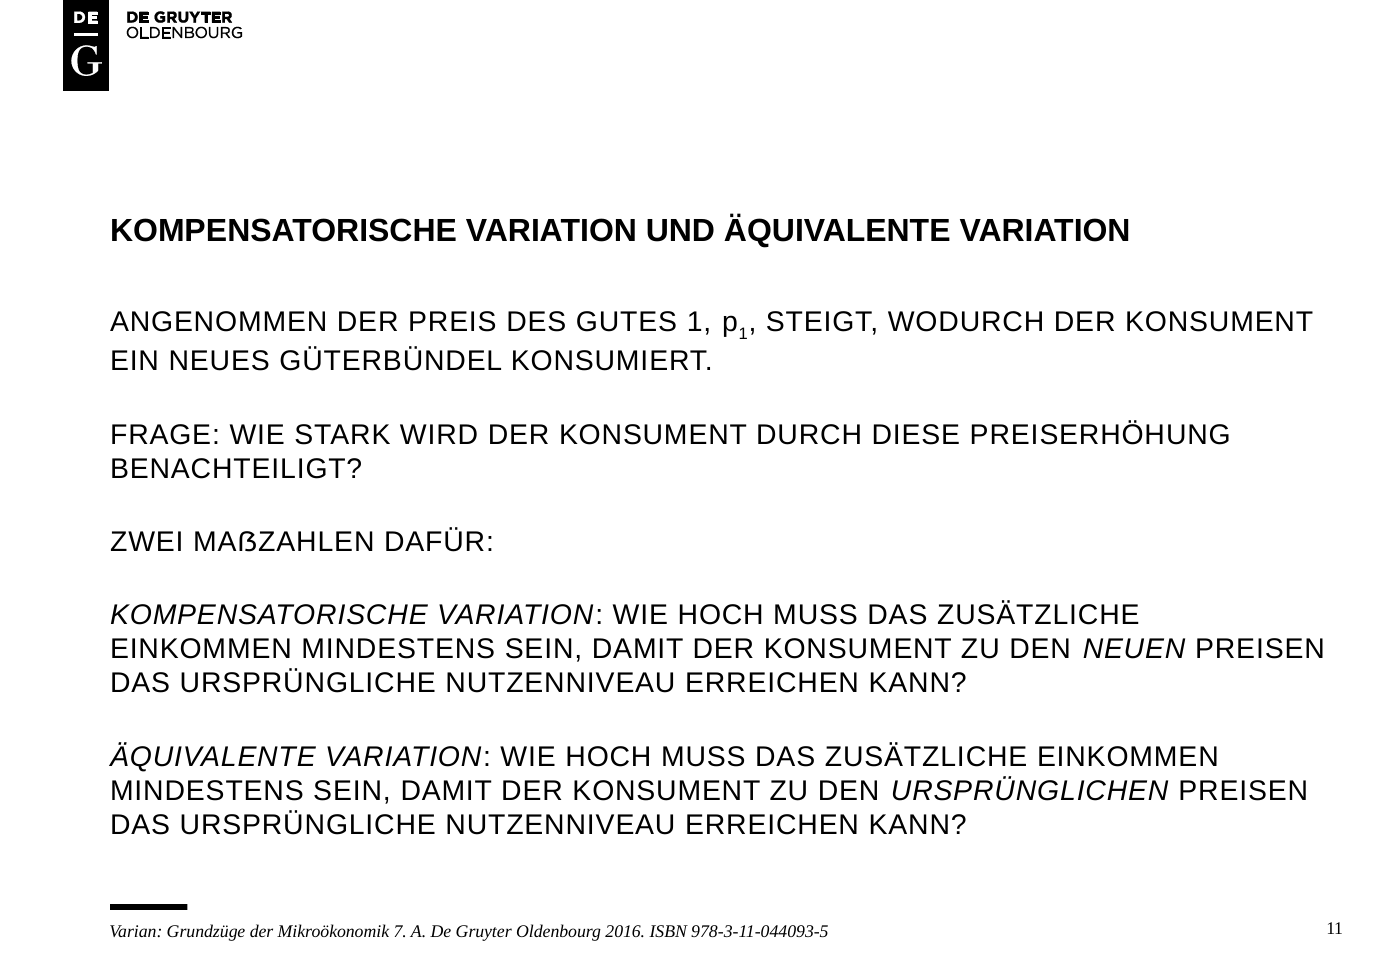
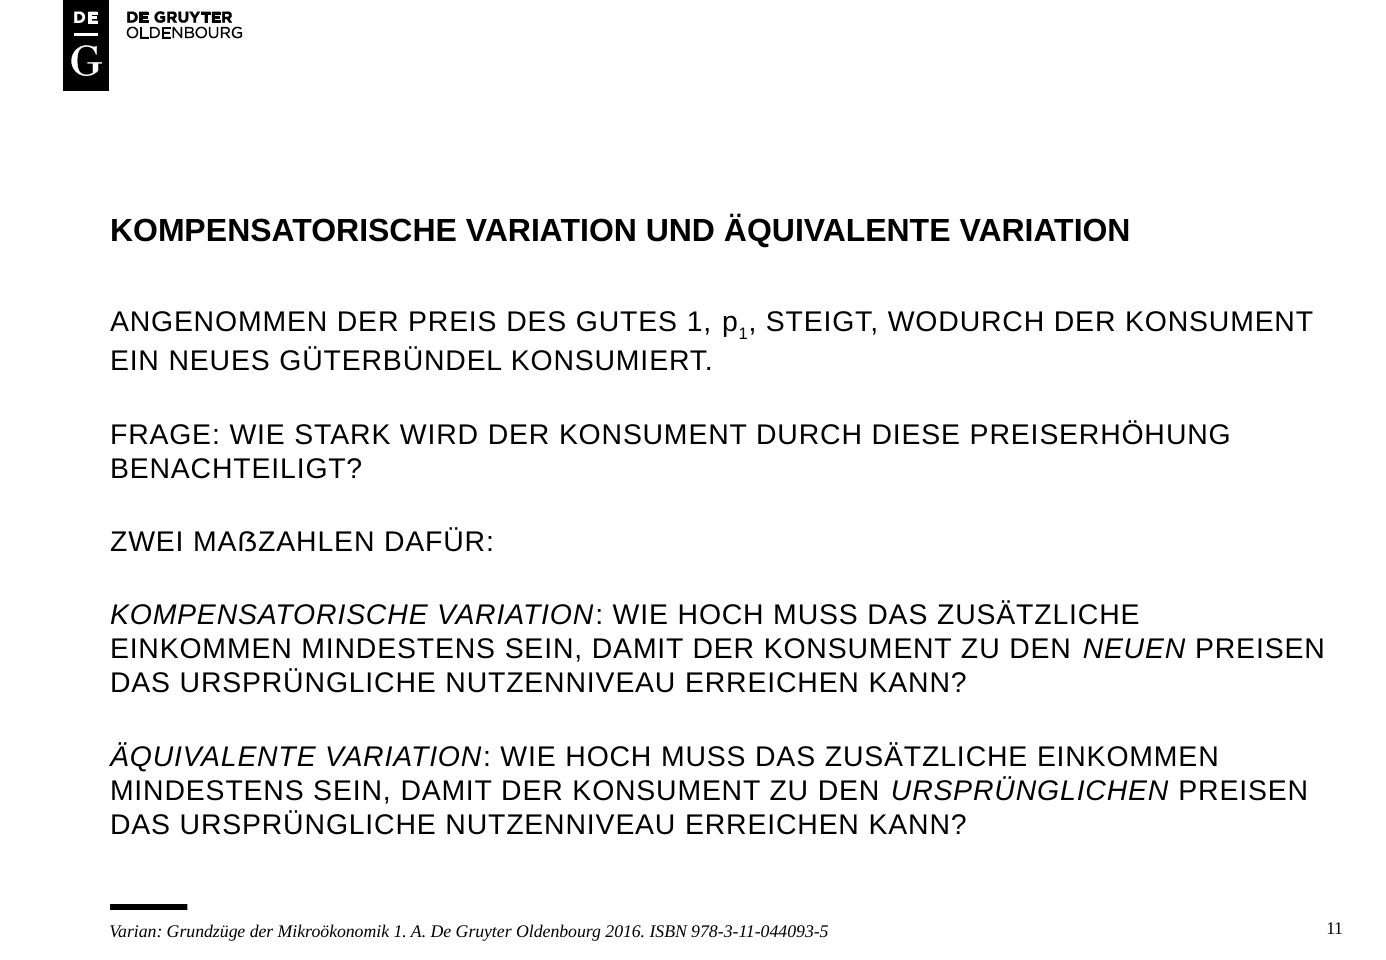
Mikroökonomik 7: 7 -> 1
